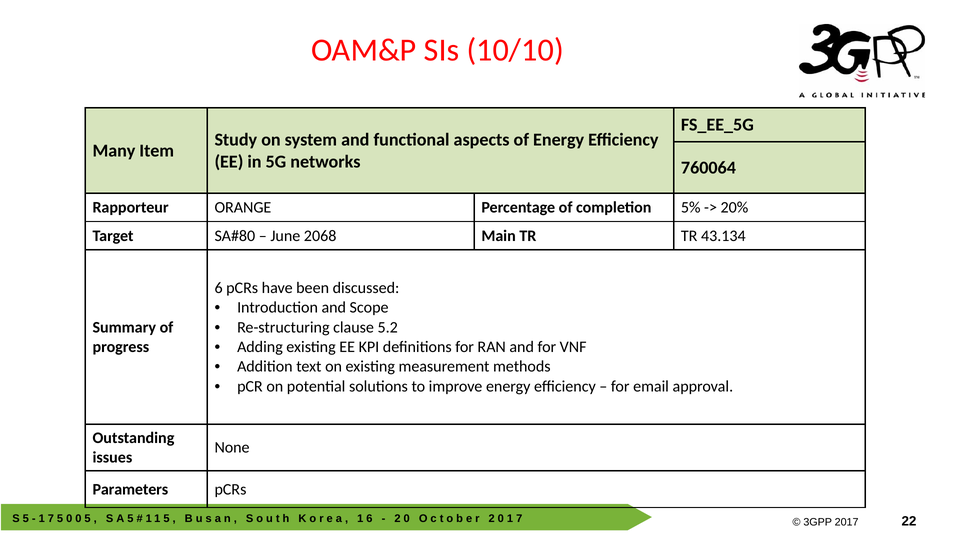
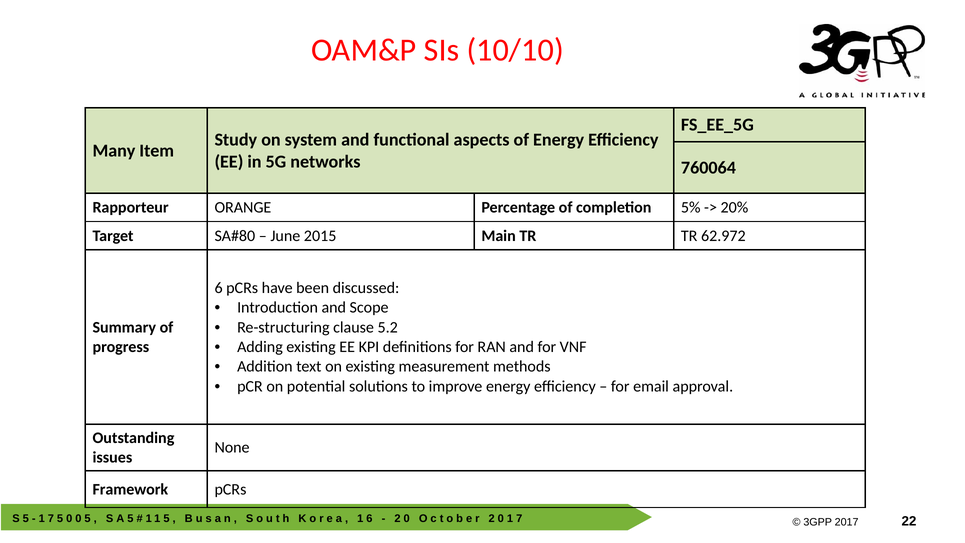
2068: 2068 -> 2015
43.134: 43.134 -> 62.972
Parameters: Parameters -> Framework
